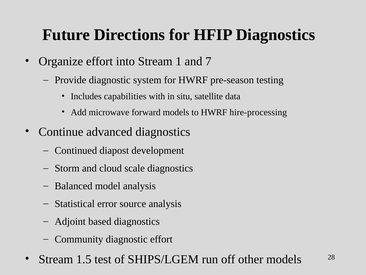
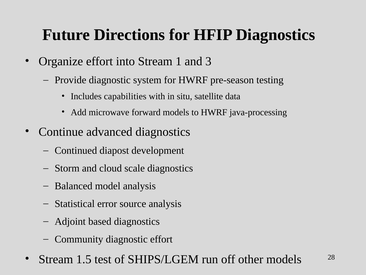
7: 7 -> 3
hire-processing: hire-processing -> java-processing
